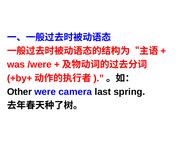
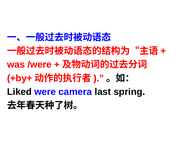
Other: Other -> Liked
